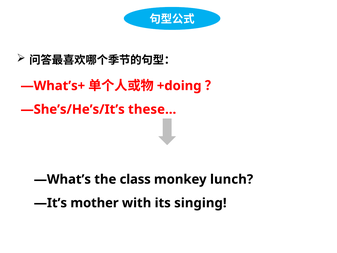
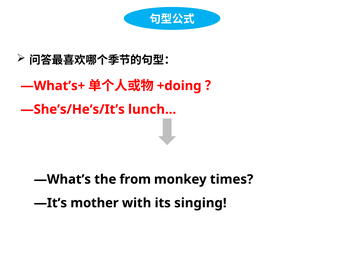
these…: these… -> lunch…
class: class -> from
lunch: lunch -> times
